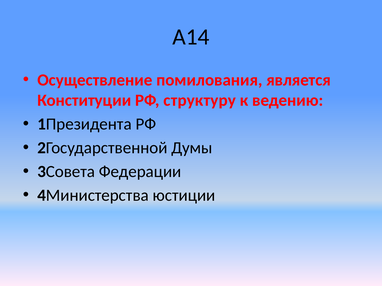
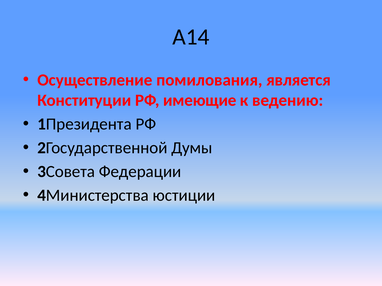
структуру: структуру -> имеющие
